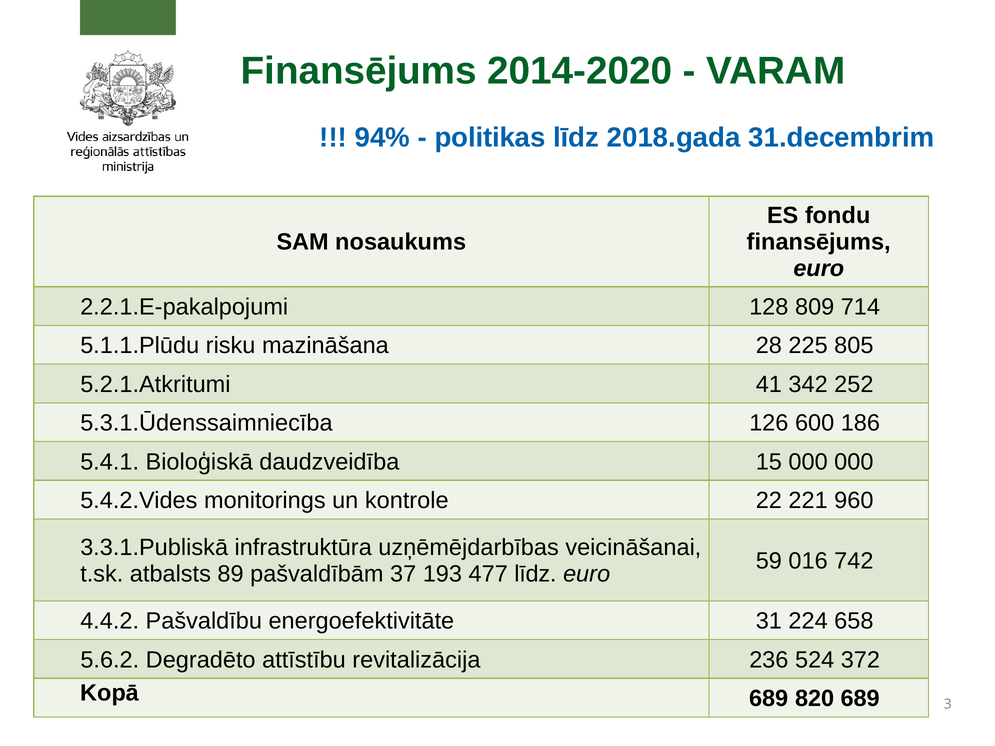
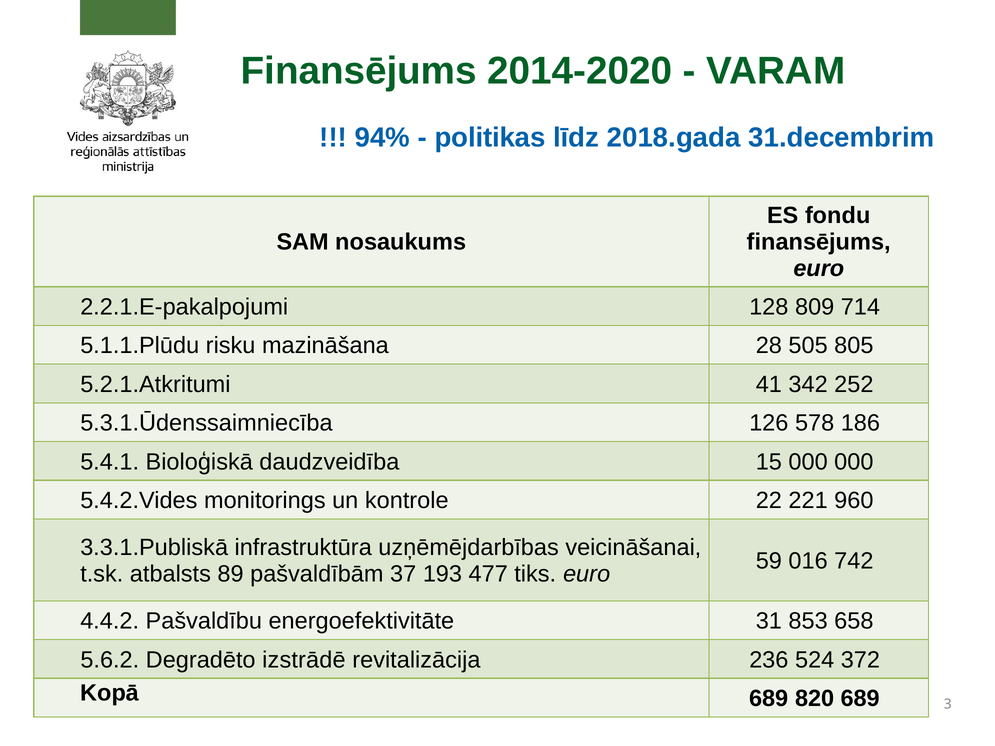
225: 225 -> 505
600: 600 -> 578
477 līdz: līdz -> tiks
224: 224 -> 853
attīstību: attīstību -> izstrādē
